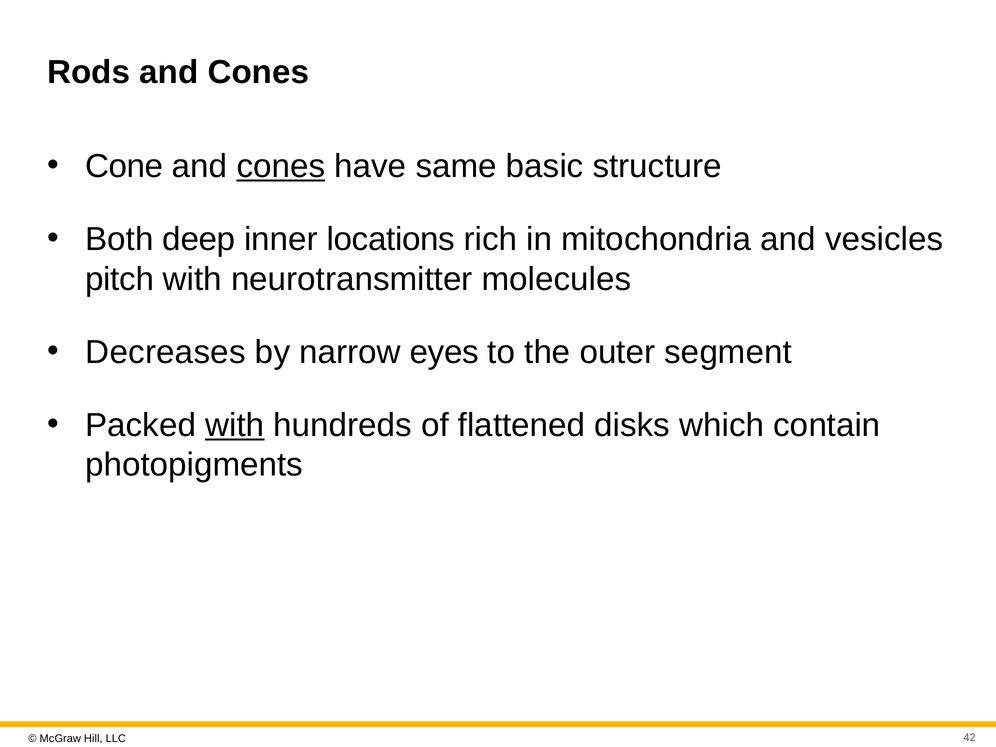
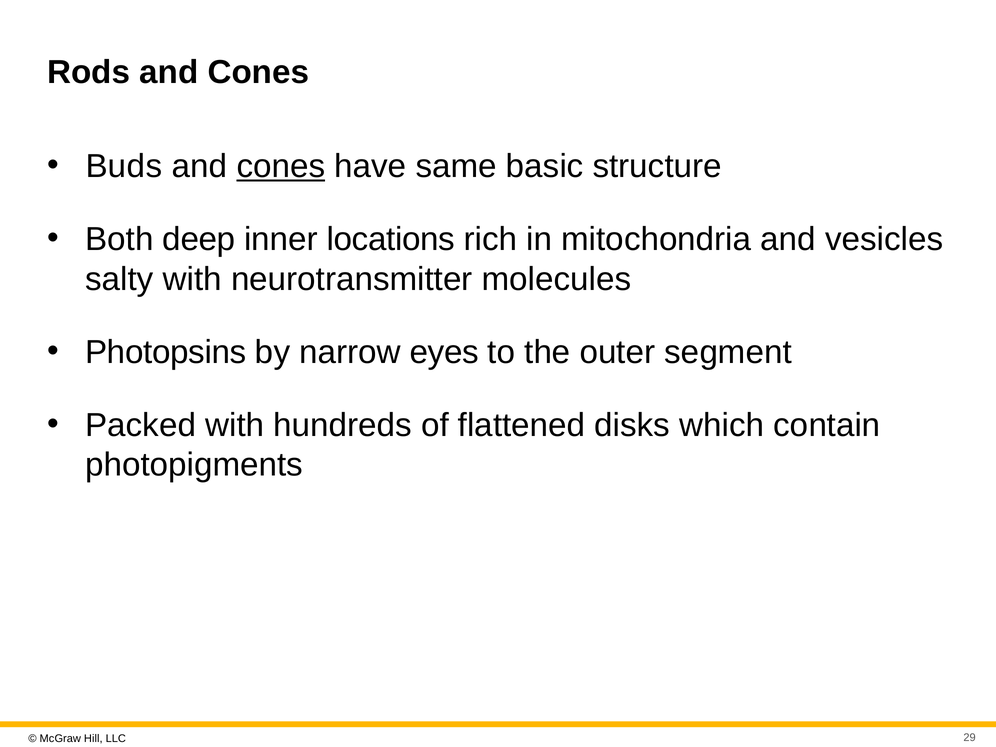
Cone: Cone -> Buds
pitch: pitch -> salty
Decreases: Decreases -> Photopsins
with at (235, 425) underline: present -> none
42: 42 -> 29
